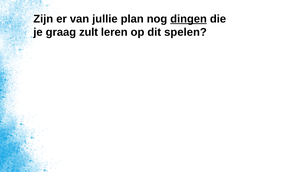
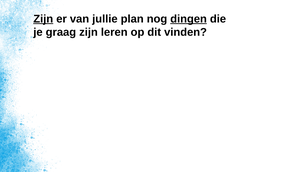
Zijn at (43, 19) underline: none -> present
graag zult: zult -> zijn
spelen: spelen -> vinden
